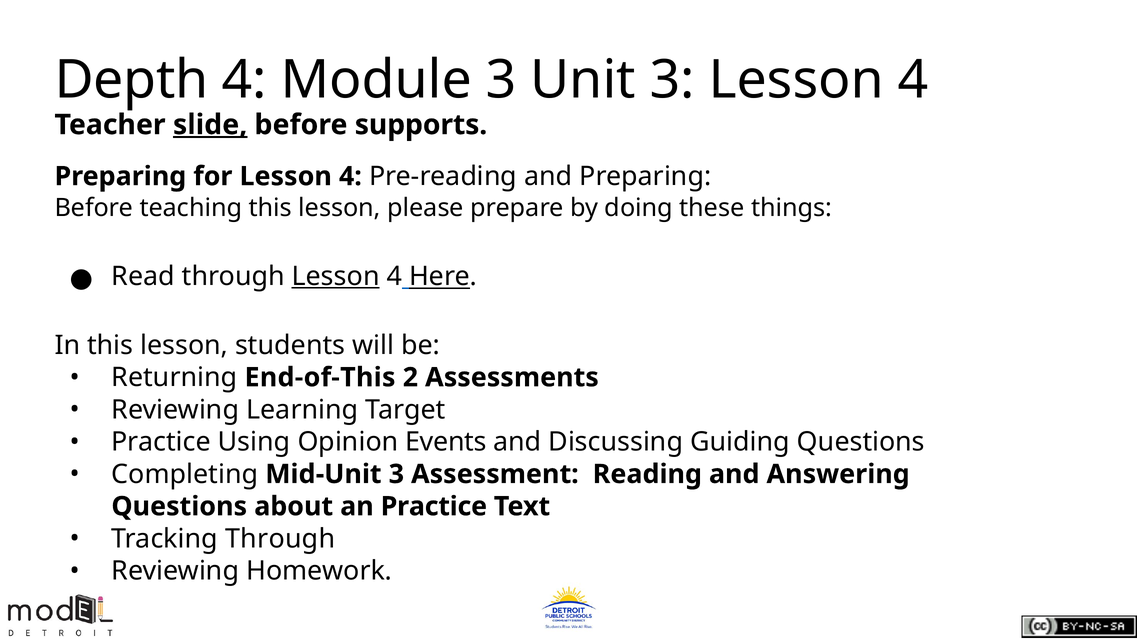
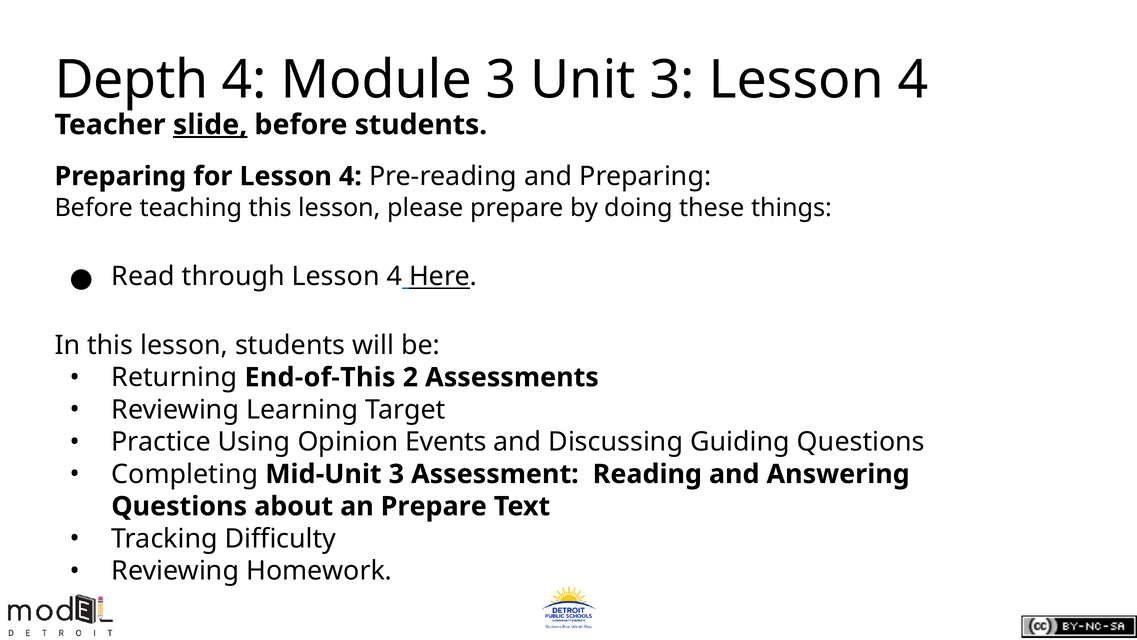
before supports: supports -> students
Lesson at (336, 276) underline: present -> none
an Practice: Practice -> Prepare
Tracking Through: Through -> Difficulty
